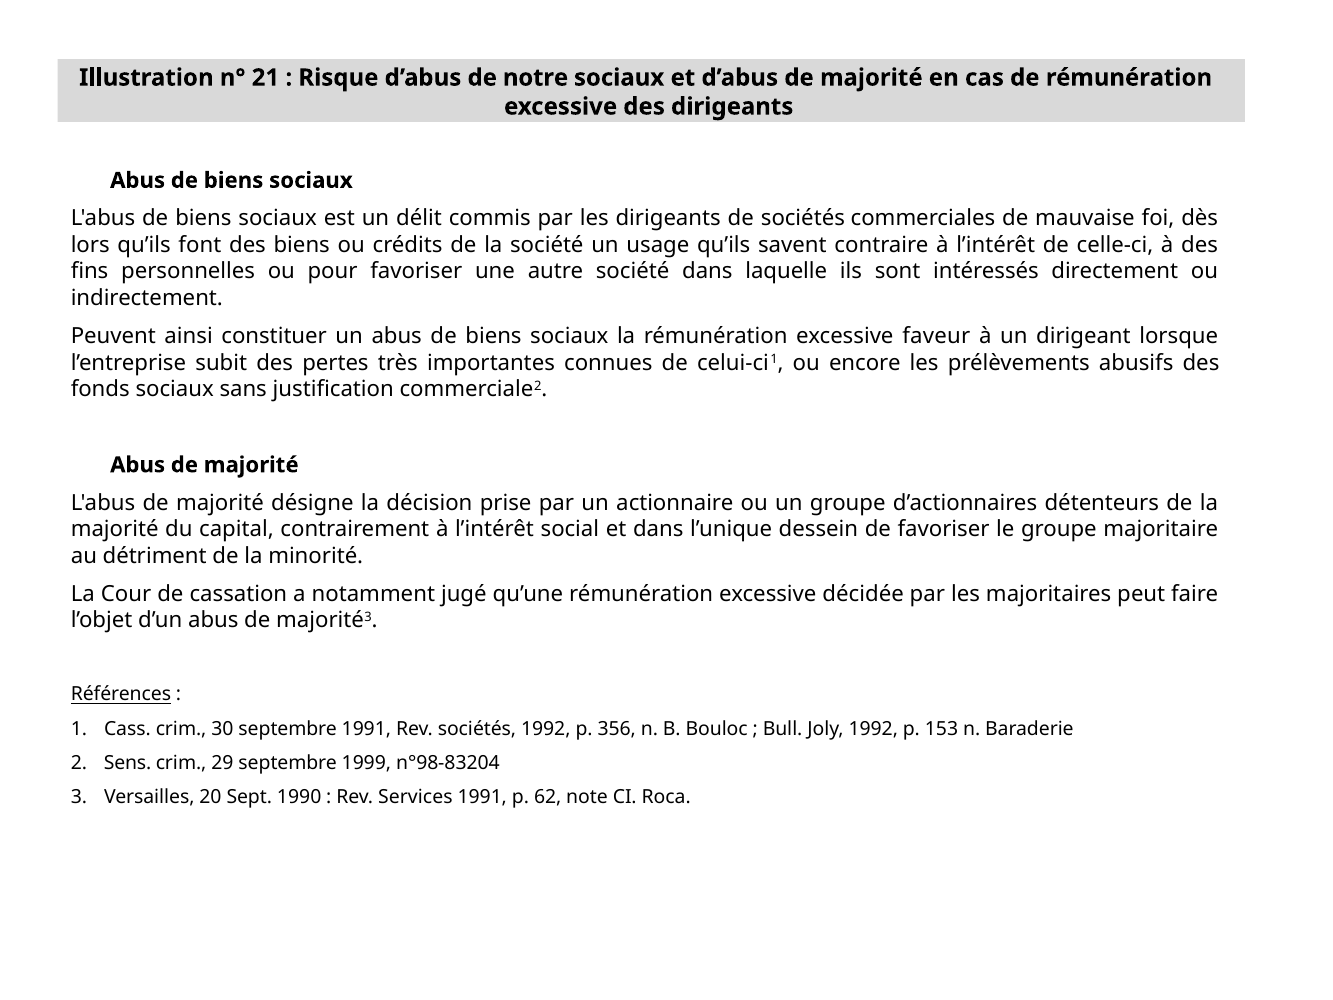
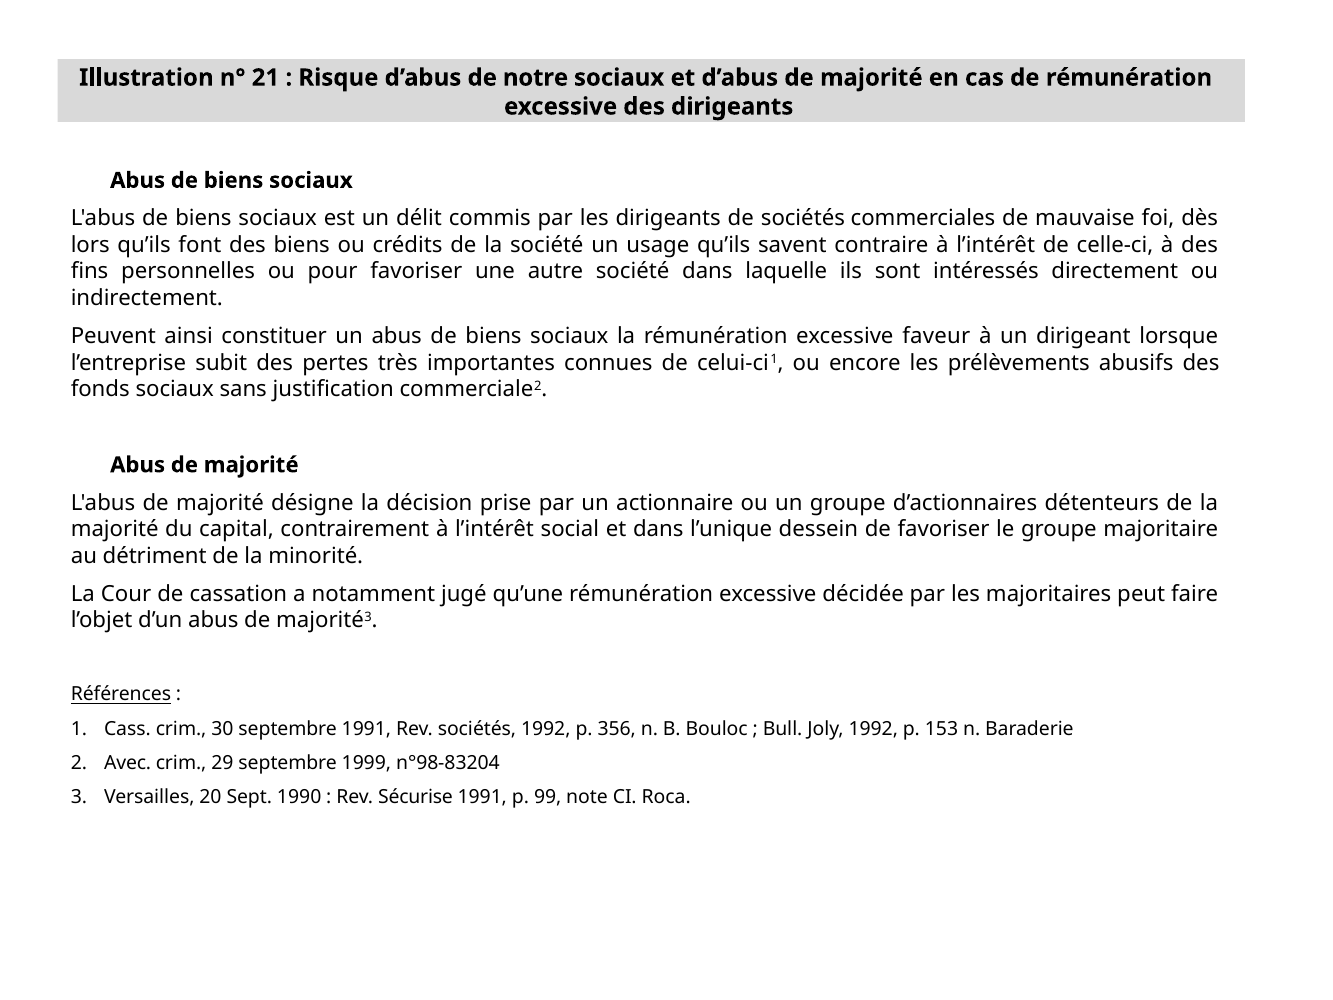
Sens: Sens -> Avec
Services: Services -> Sécurise
62: 62 -> 99
